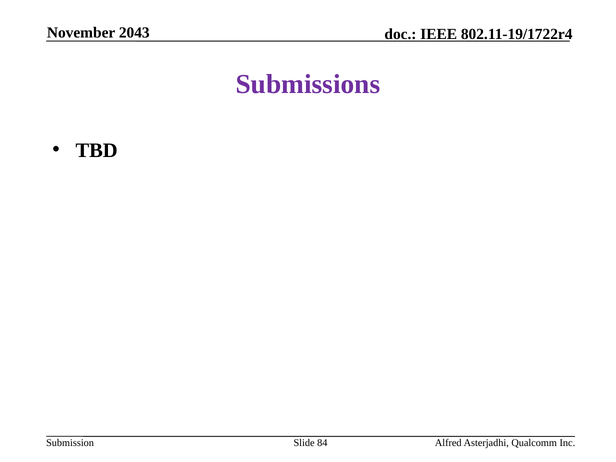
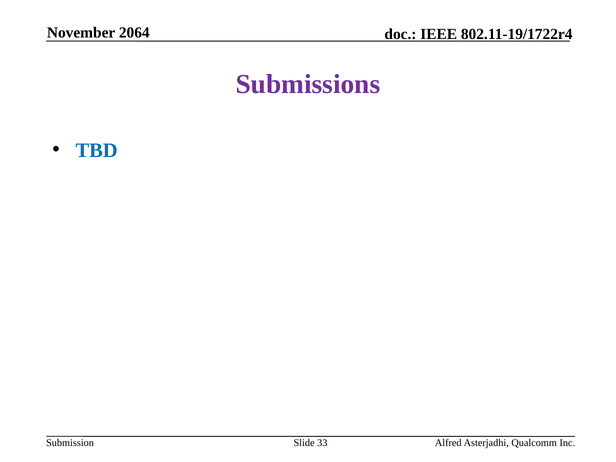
2043: 2043 -> 2064
TBD colour: black -> blue
84: 84 -> 33
